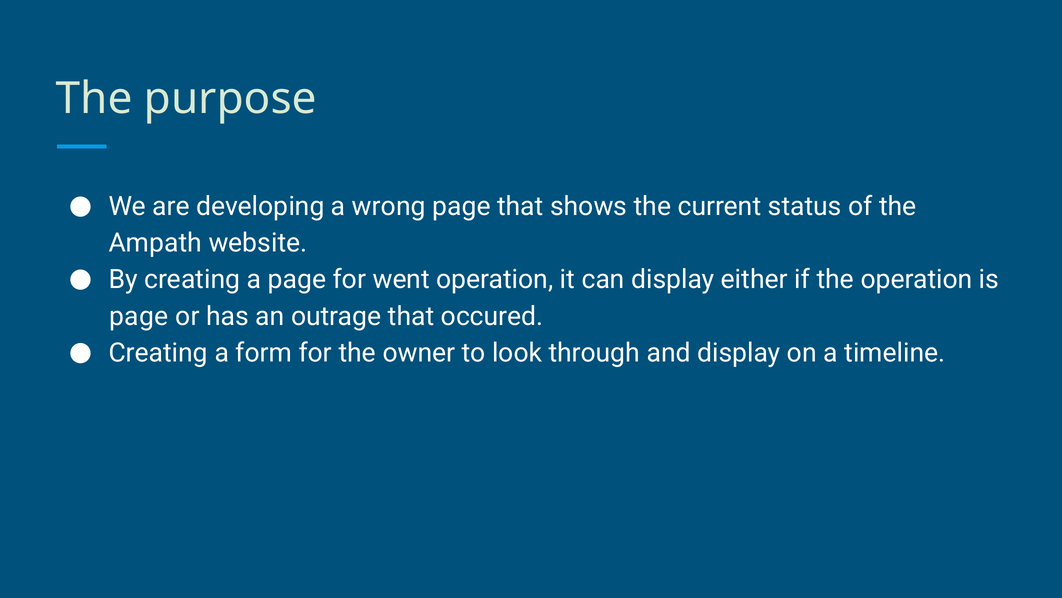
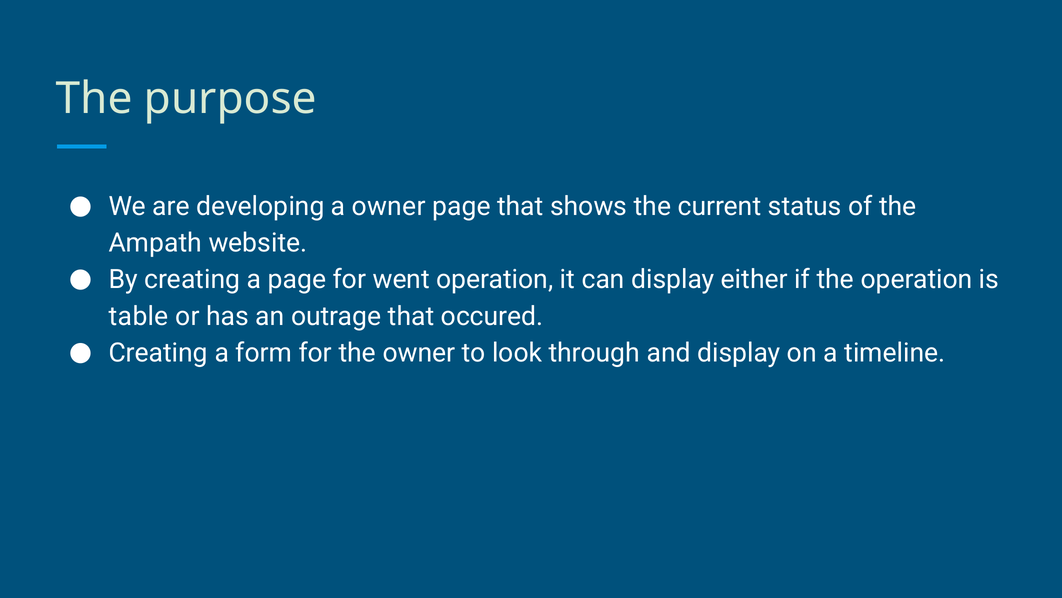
a wrong: wrong -> owner
page at (139, 316): page -> table
